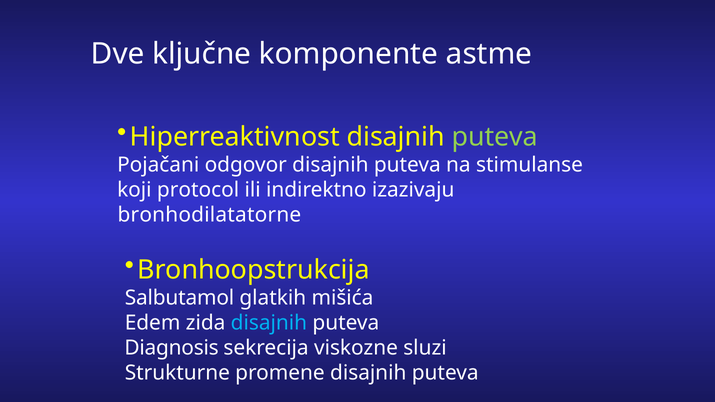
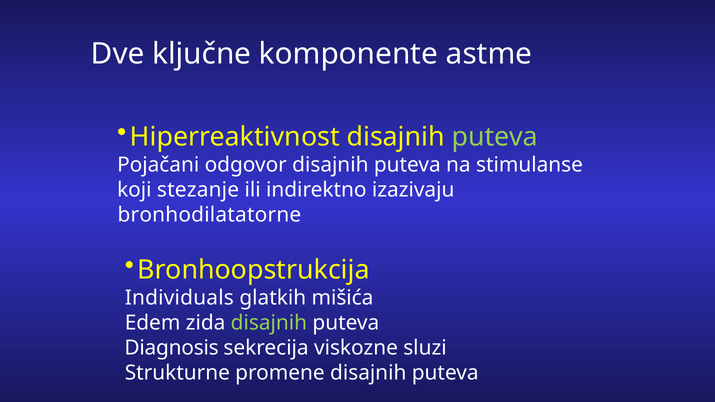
protocol: protocol -> stezanje
Salbutamol: Salbutamol -> Individuals
disajnih at (269, 323) colour: light blue -> light green
